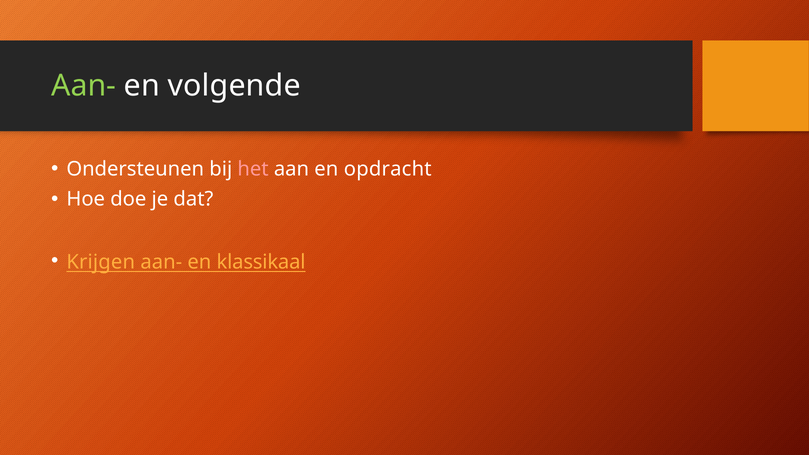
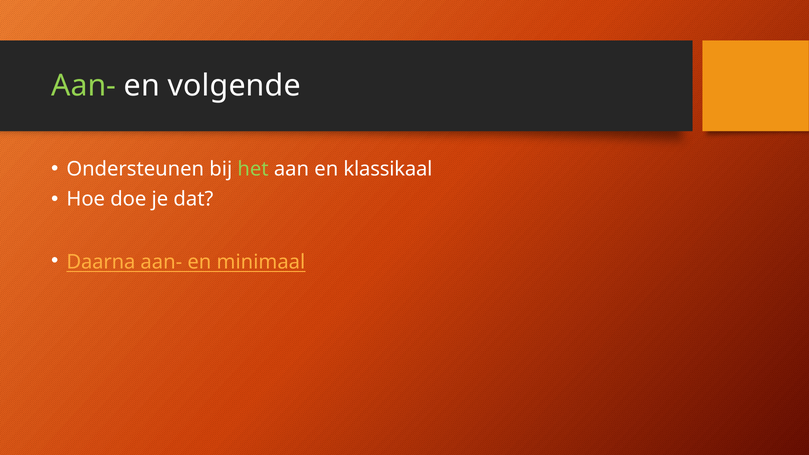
het colour: pink -> light green
opdracht: opdracht -> klassikaal
Krijgen: Krijgen -> Daarna
klassikaal: klassikaal -> minimaal
